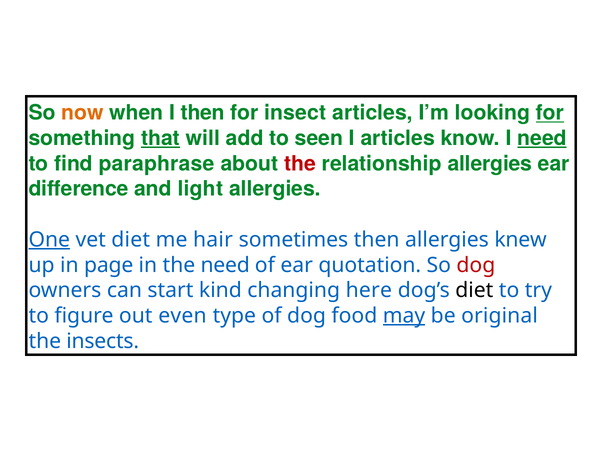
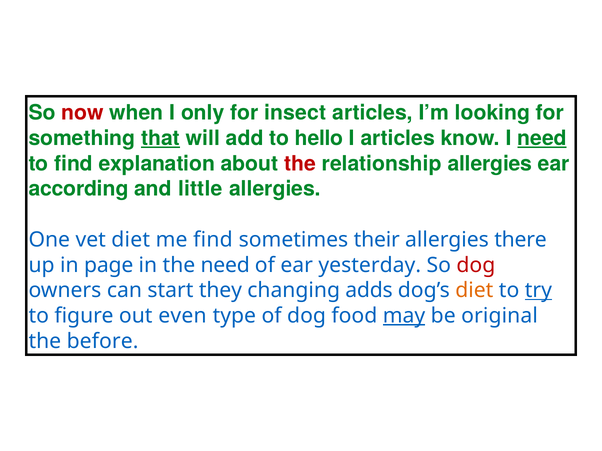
now colour: orange -> red
I then: then -> only
for at (550, 113) underline: present -> none
seen: seen -> hello
paraphrase: paraphrase -> explanation
difference: difference -> according
light: light -> little
One underline: present -> none
me hair: hair -> find
sometimes then: then -> their
knew: knew -> there
quotation: quotation -> yesterday
kind: kind -> they
here: here -> adds
diet at (474, 291) colour: black -> orange
try underline: none -> present
insects: insects -> before
